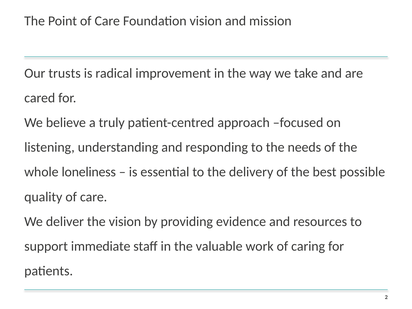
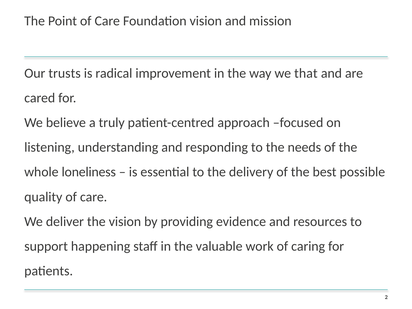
take: take -> that
immediate: immediate -> happening
